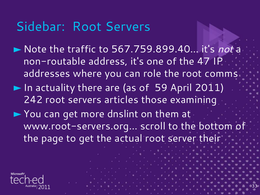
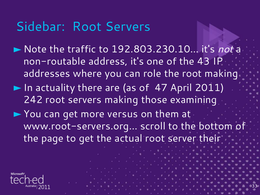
567.759.899.40…: 567.759.899.40… -> 192.803.230.10…
47: 47 -> 43
root comms: comms -> making
59: 59 -> 47
servers articles: articles -> making
dnslint: dnslint -> versus
